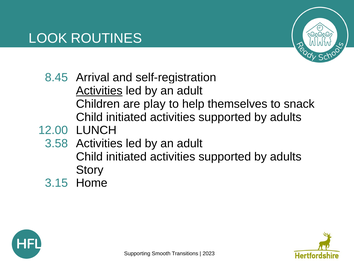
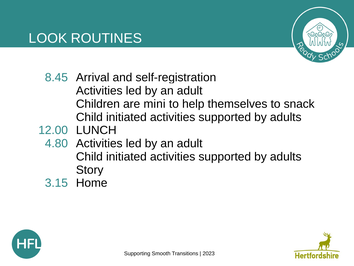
Activities at (99, 91) underline: present -> none
play: play -> mini
3.58: 3.58 -> 4.80
